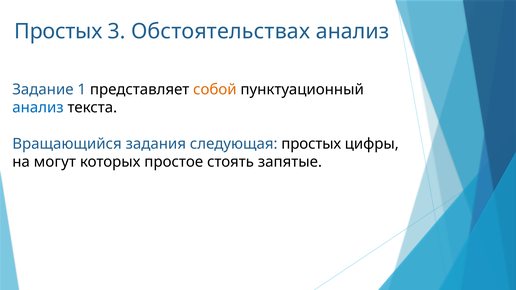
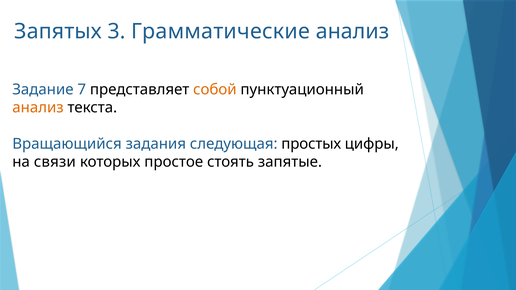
Простых at (58, 32): Простых -> Запятых
Обстоятельствах: Обстоятельствах -> Грамматические
1: 1 -> 7
анализ at (38, 108) colour: blue -> orange
могут: могут -> связи
